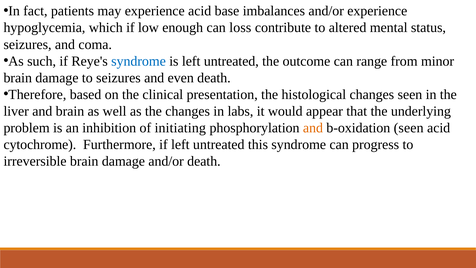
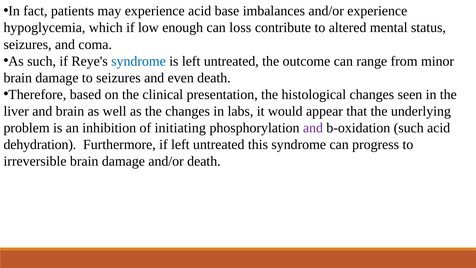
and at (313, 128) colour: orange -> purple
b-oxidation seen: seen -> such
cytochrome: cytochrome -> dehydration
